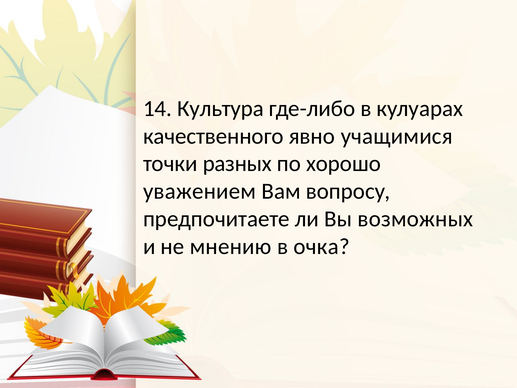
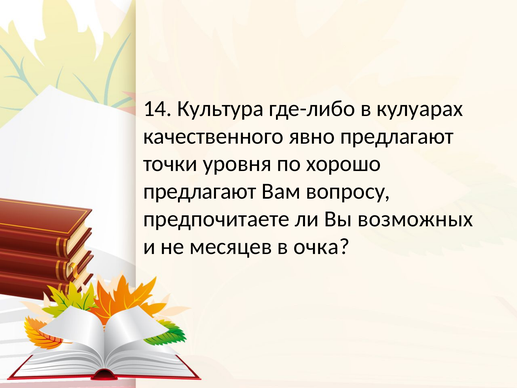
явно учащимися: учащимися -> предлагают
разных: разных -> уровня
уважением at (200, 191): уважением -> предлагают
мнению: мнению -> месяцев
